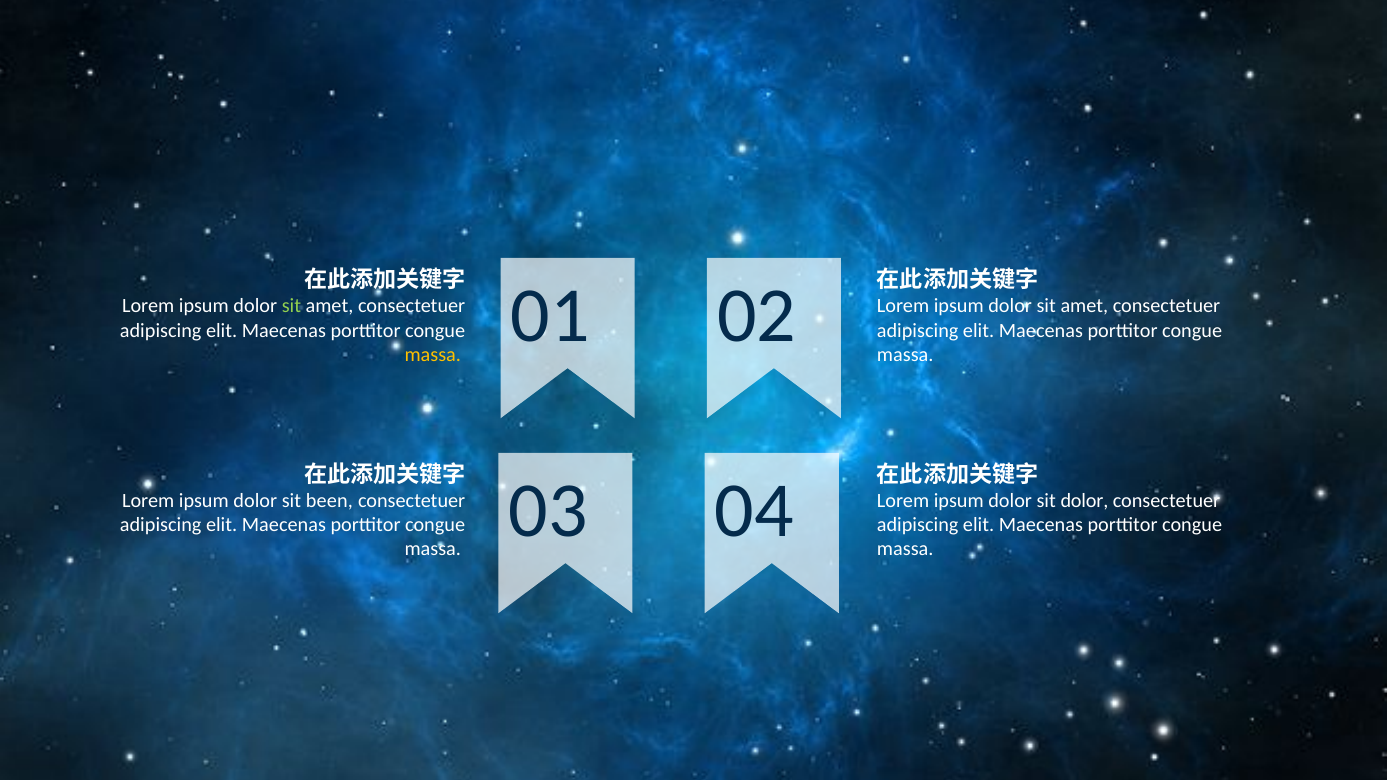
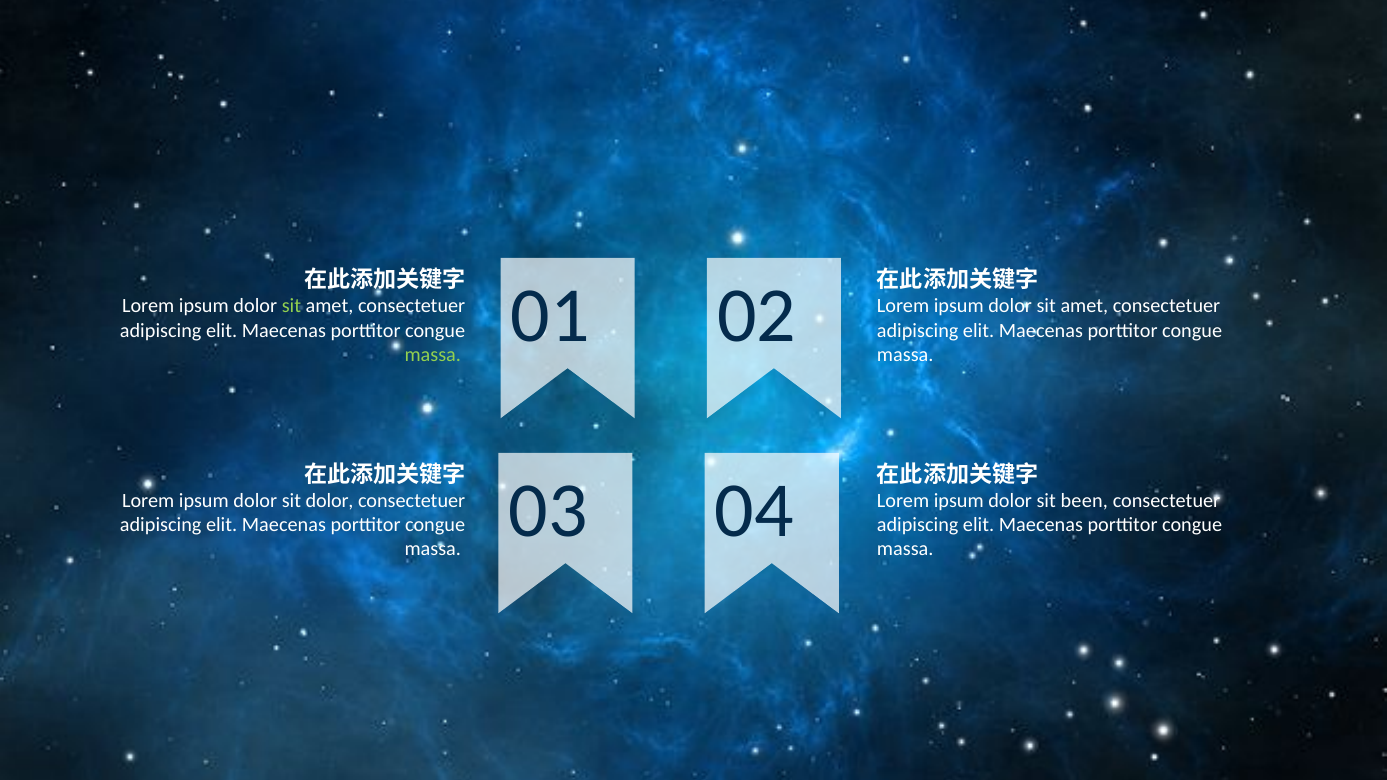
massa at (433, 355) colour: yellow -> light green
sit been: been -> dolor
sit dolor: dolor -> been
